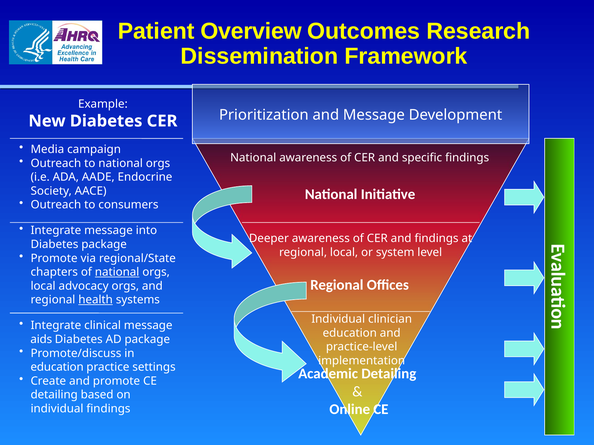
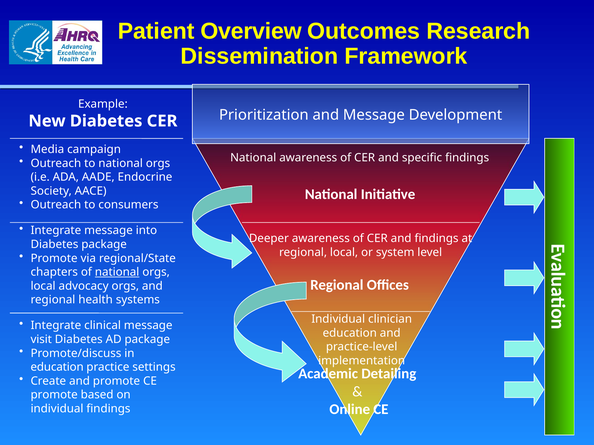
health underline: present -> none
aids: aids -> visit
detailing at (54, 395): detailing -> promote
